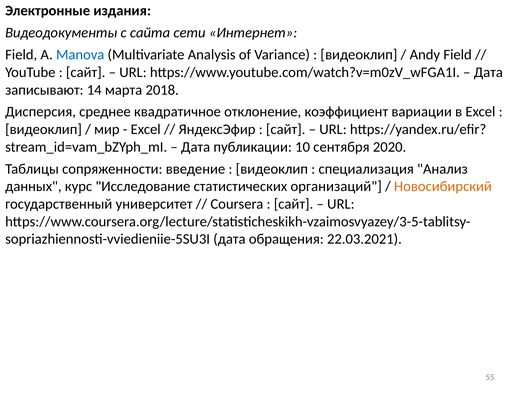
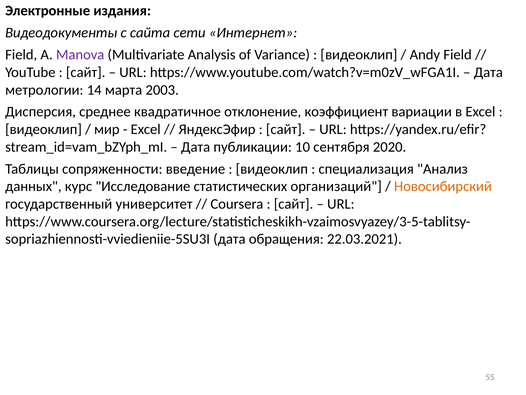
Manova colour: blue -> purple
записывают: записывают -> метрологии
2018: 2018 -> 2003
